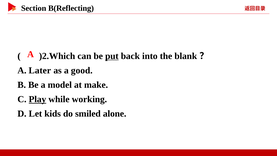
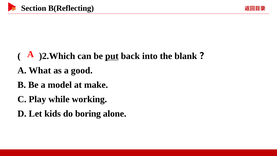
Later: Later -> What
Play underline: present -> none
smiled: smiled -> boring
